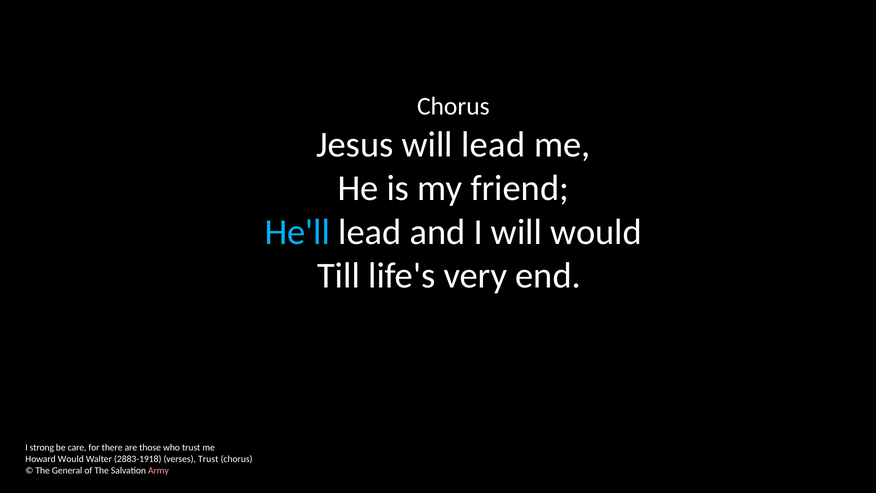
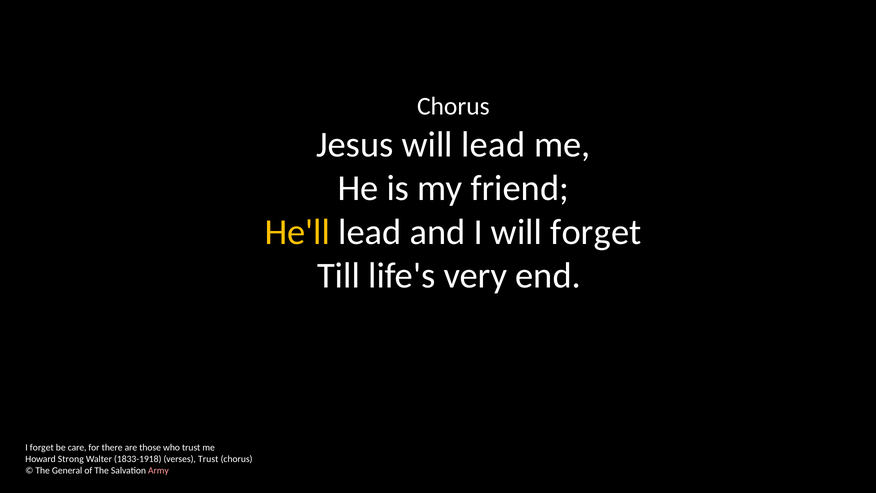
He'll colour: light blue -> yellow
will would: would -> forget
I strong: strong -> forget
Howard Would: Would -> Strong
2883-1918: 2883-1918 -> 1833-1918
